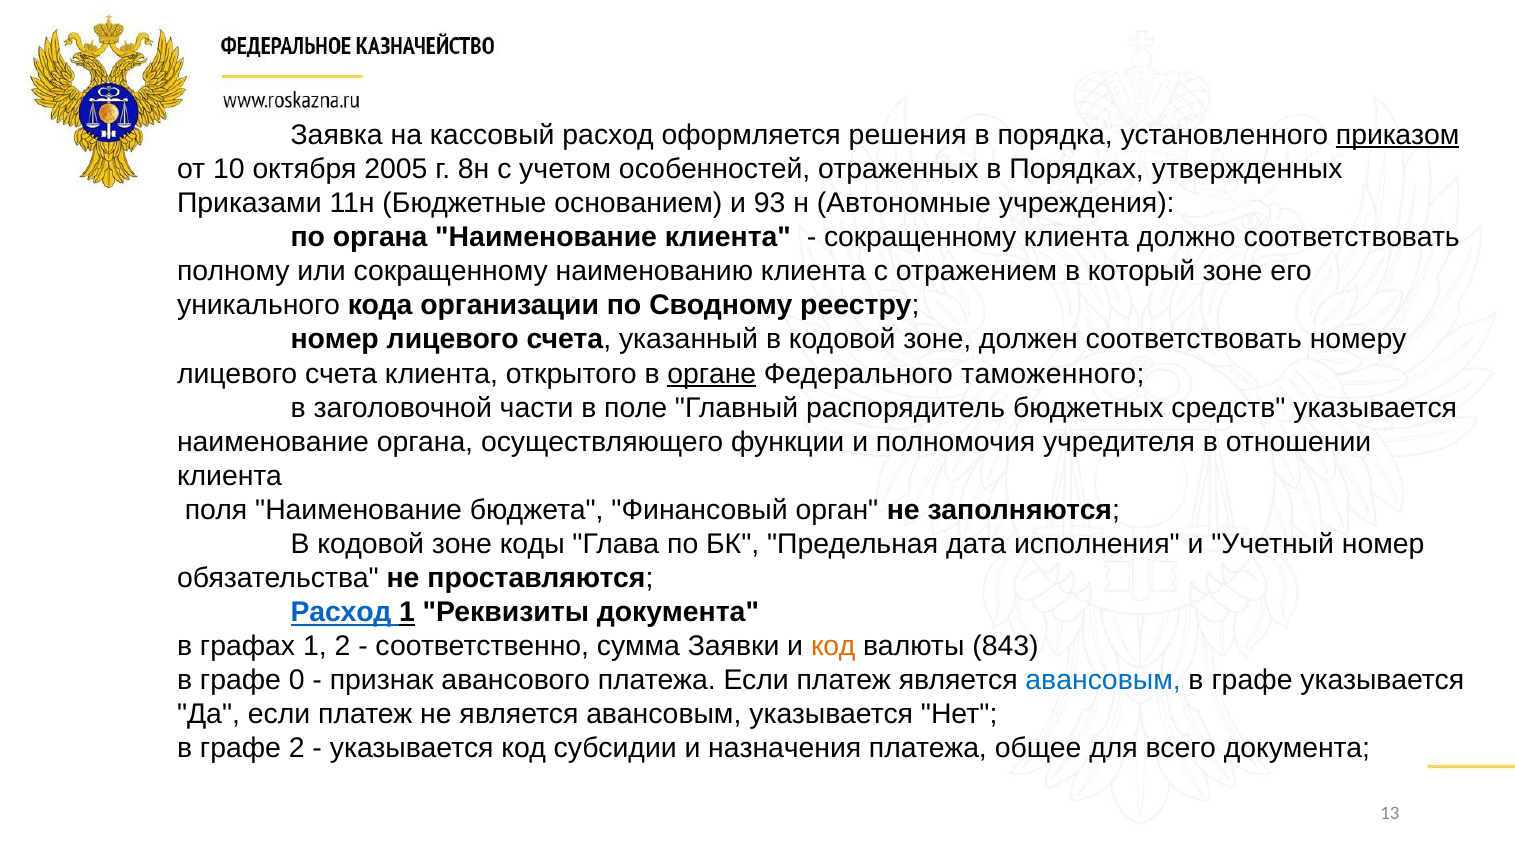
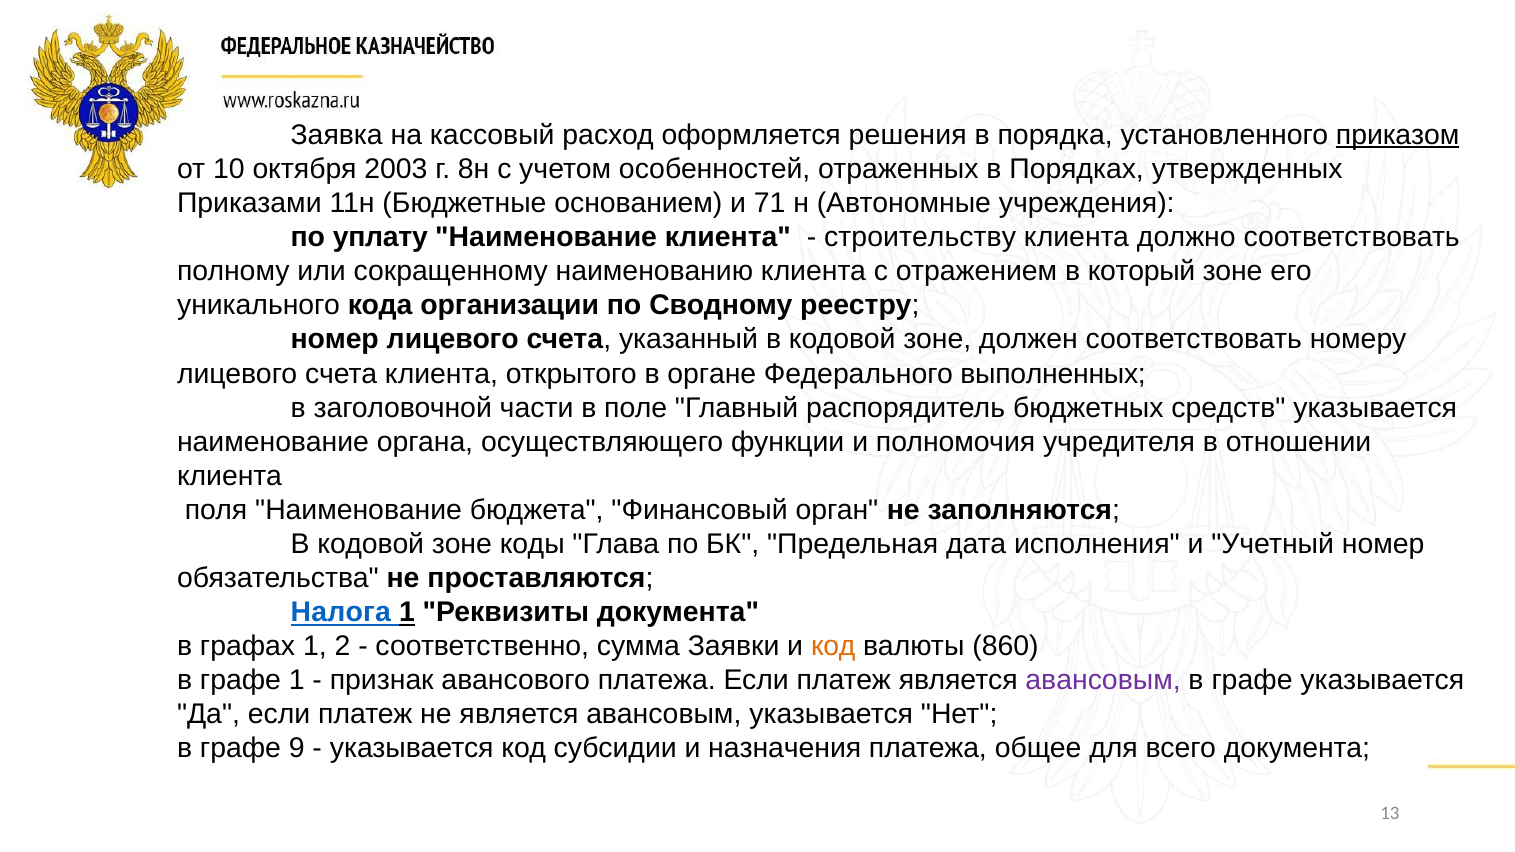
2005: 2005 -> 2003
93: 93 -> 71
по органа: органа -> уплату
сокращенному at (920, 237): сокращенному -> строительству
органе underline: present -> none
таможенного: таможенного -> выполненных
Расход at (341, 612): Расход -> Налога
843: 843 -> 860
графе 0: 0 -> 1
авансовым at (1103, 681) colour: blue -> purple
графе 2: 2 -> 9
